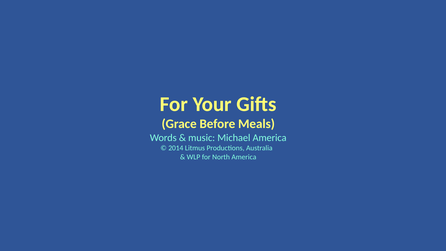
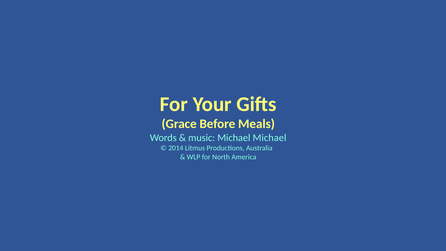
Michael America: America -> Michael
